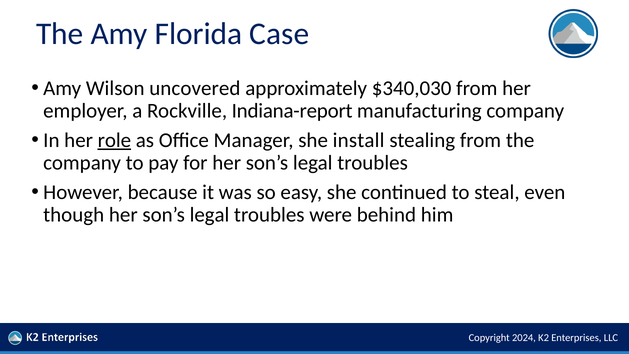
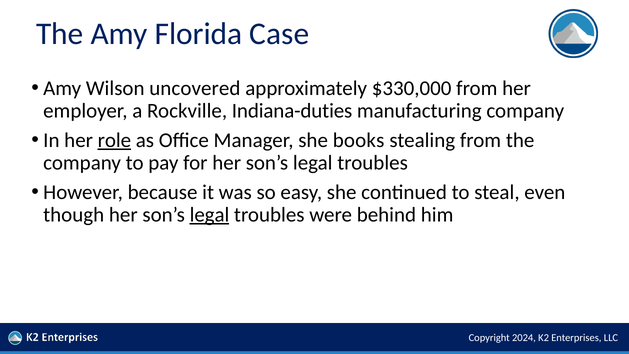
$340,030: $340,030 -> $330,000
Indiana-report: Indiana-report -> Indiana-duties
install: install -> books
legal at (209, 215) underline: none -> present
